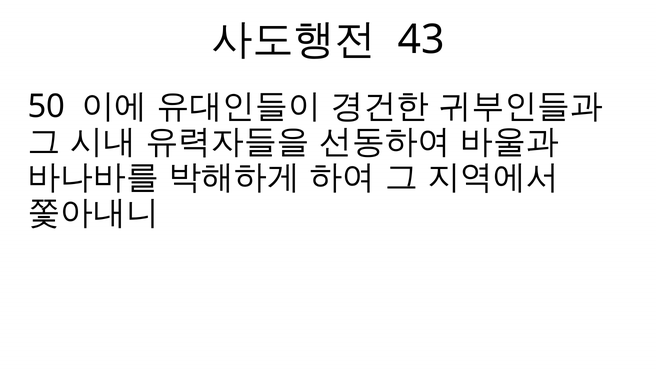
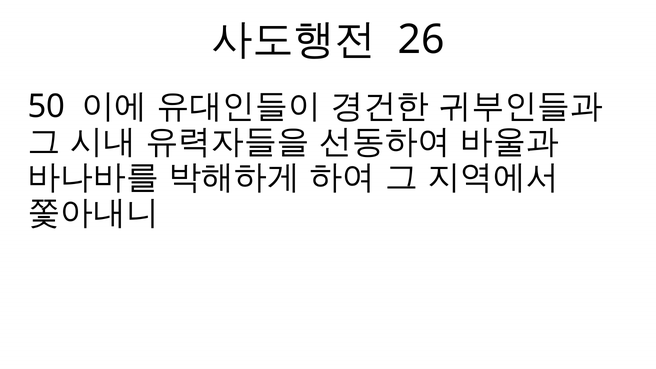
43: 43 -> 26
